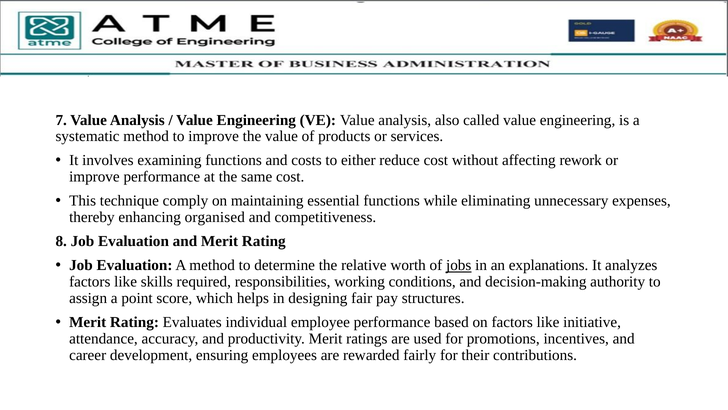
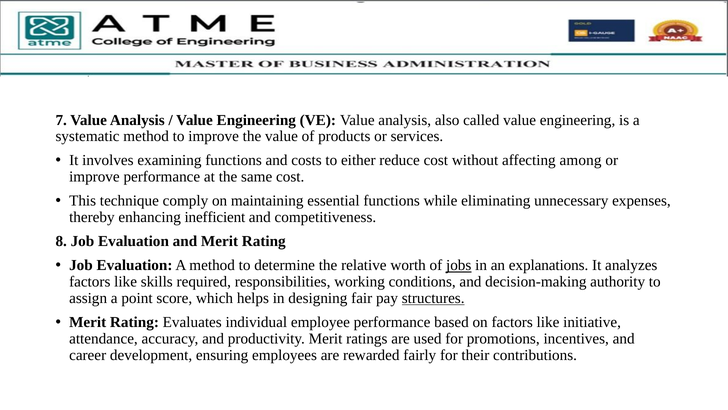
rework: rework -> among
organised: organised -> inefficient
structures underline: none -> present
